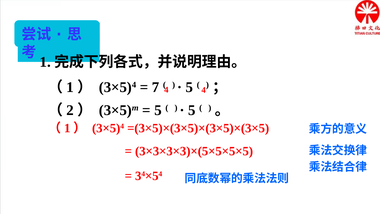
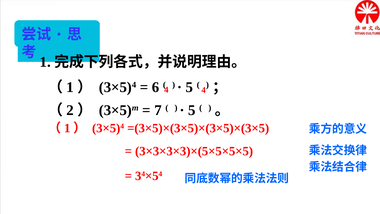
7: 7 -> 6
5 at (158, 110): 5 -> 7
